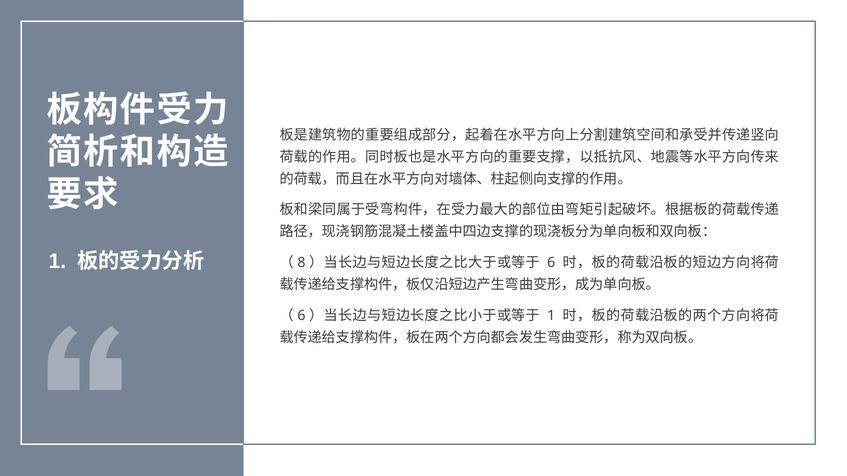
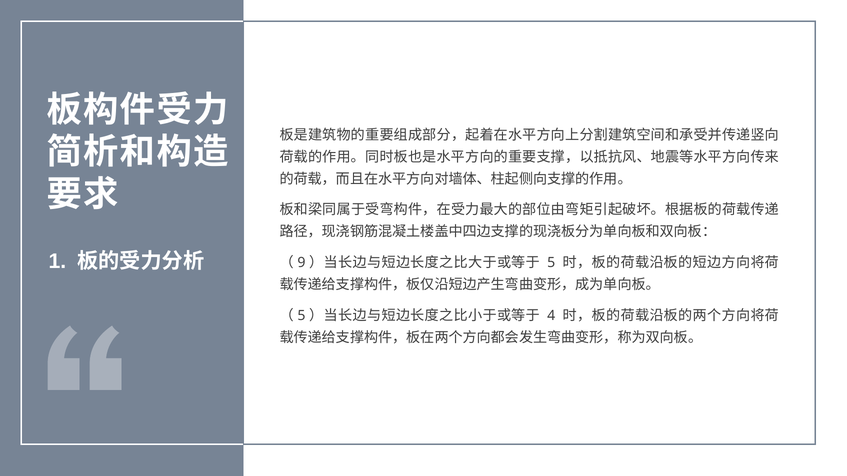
8: 8 -> 9
6 at (551, 263): 6 -> 5
6 at (302, 316): 6 -> 5
1 at (551, 316): 1 -> 4
